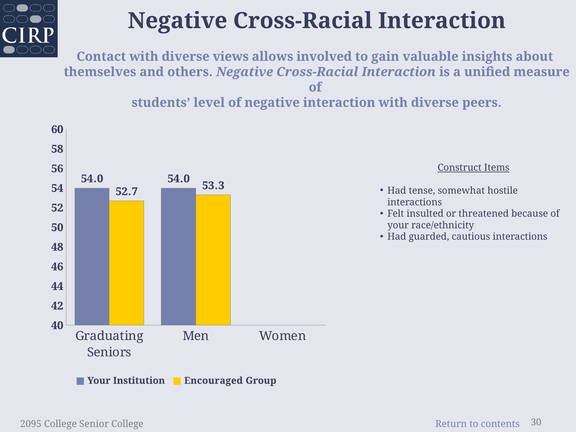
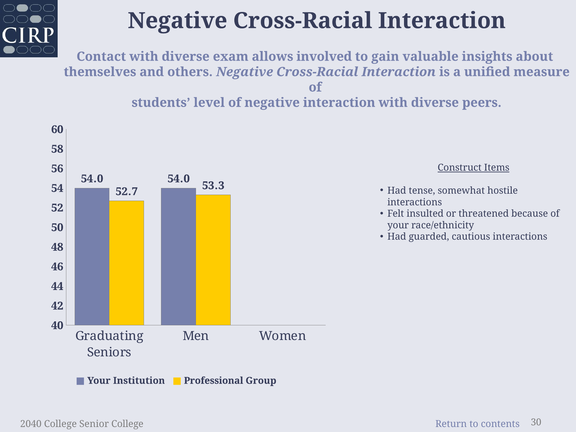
views: views -> exam
Encouraged: Encouraged -> Professional
2095: 2095 -> 2040
